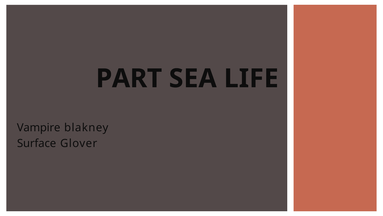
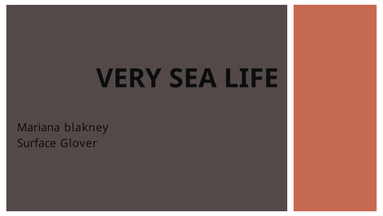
PART: PART -> VERY
Vampire: Vampire -> Mariana
